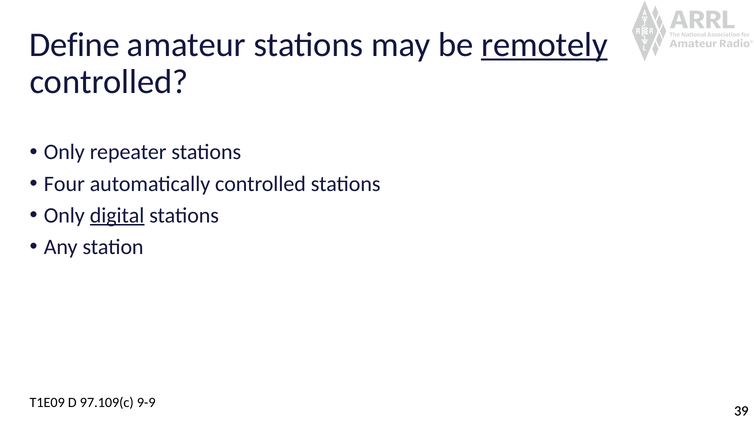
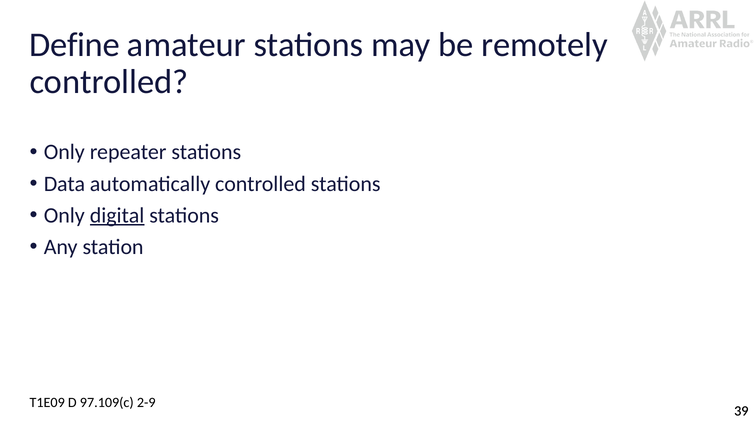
remotely underline: present -> none
Four: Four -> Data
9-9: 9-9 -> 2-9
